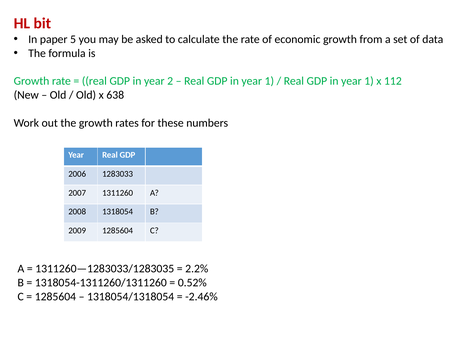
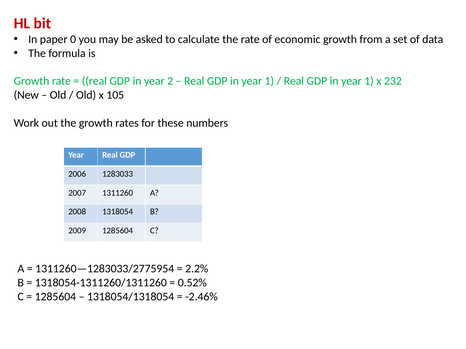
5: 5 -> 0
112: 112 -> 232
638: 638 -> 105
1311260—1283033/1283035: 1311260—1283033/1283035 -> 1311260—1283033/2775954
